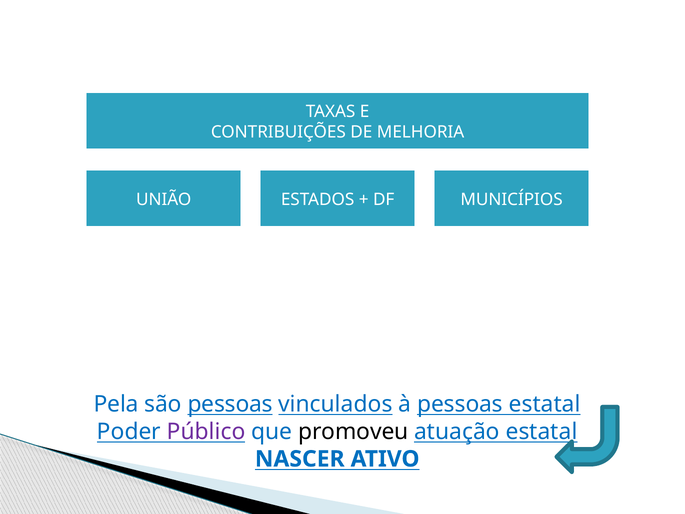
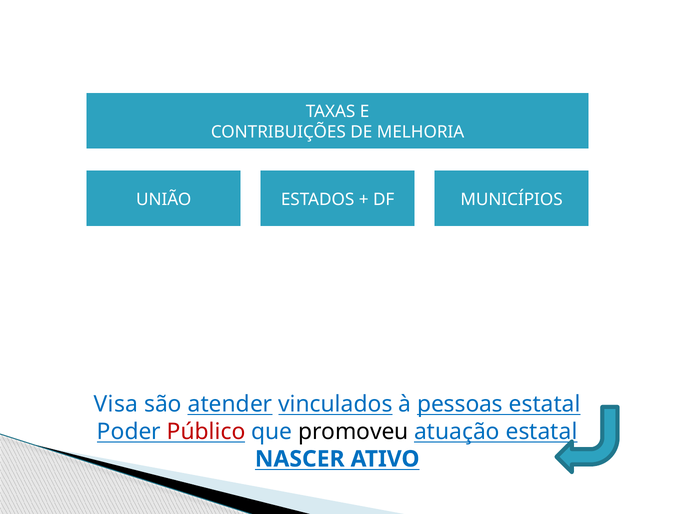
Pela: Pela -> Visa
são pessoas: pessoas -> atender
Público colour: purple -> red
